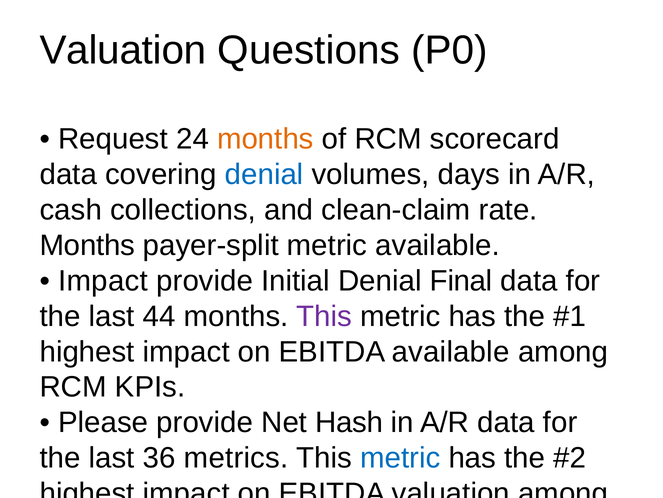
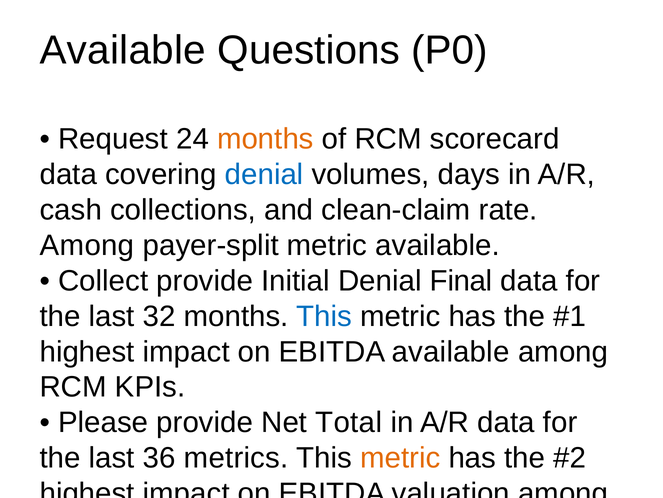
Valuation at (123, 50): Valuation -> Available
Months at (87, 245): Months -> Among
Impact at (103, 281): Impact -> Collect
44: 44 -> 32
This at (324, 316) colour: purple -> blue
Hash: Hash -> Total
metric at (400, 457) colour: blue -> orange
